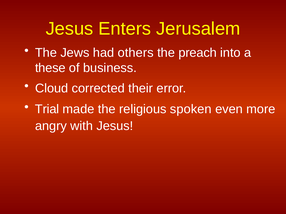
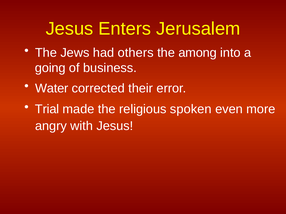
preach: preach -> among
these: these -> going
Cloud: Cloud -> Water
